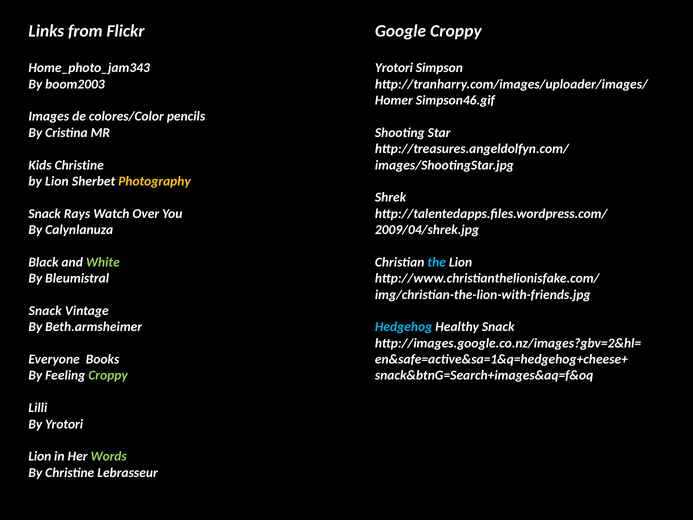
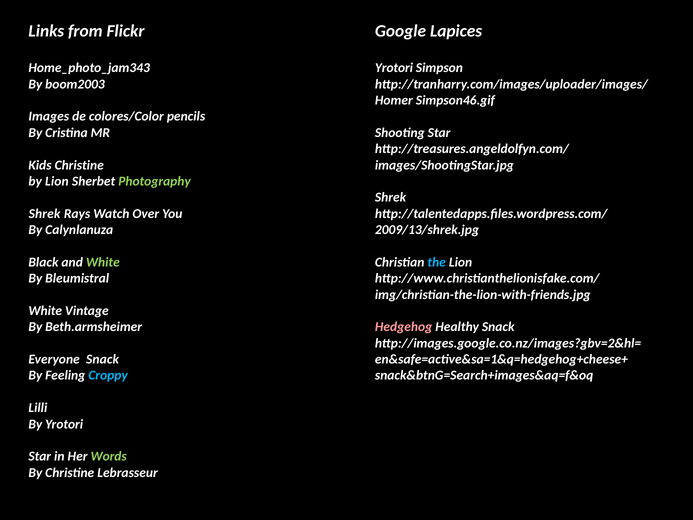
Google Croppy: Croppy -> Lapices
Photography colour: yellow -> light green
Snack at (45, 214): Snack -> Shrek
2009/04/shrek.jpg: 2009/04/shrek.jpg -> 2009/13/shrek.jpg
Snack at (45, 311): Snack -> White
Hedgehog colour: light blue -> pink
Everyone Books: Books -> Snack
Croppy at (108, 375) colour: light green -> light blue
Lion at (40, 456): Lion -> Star
